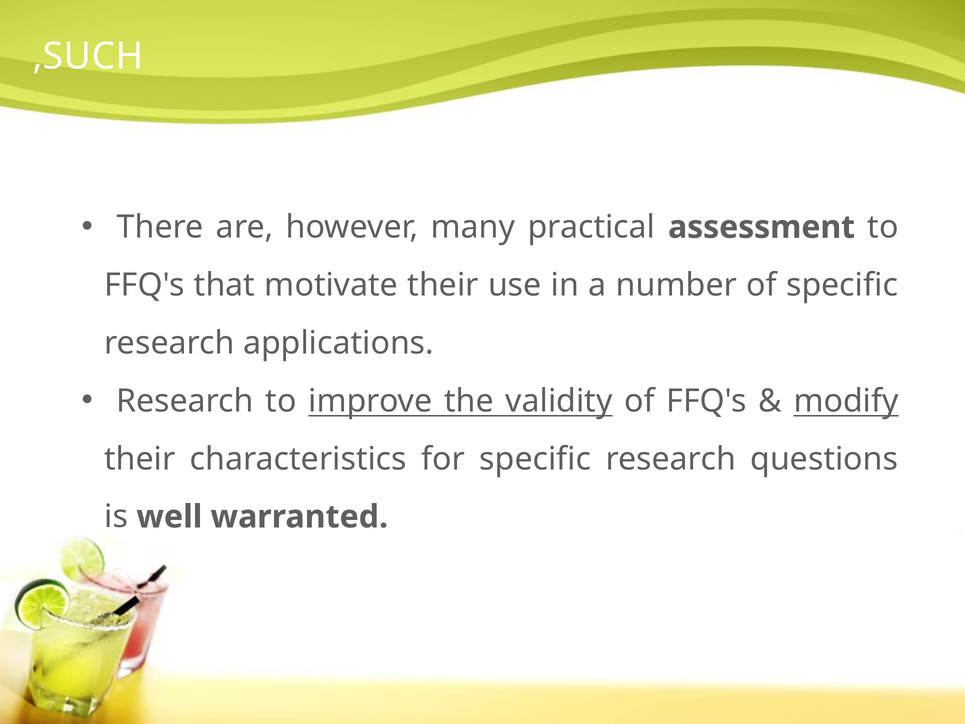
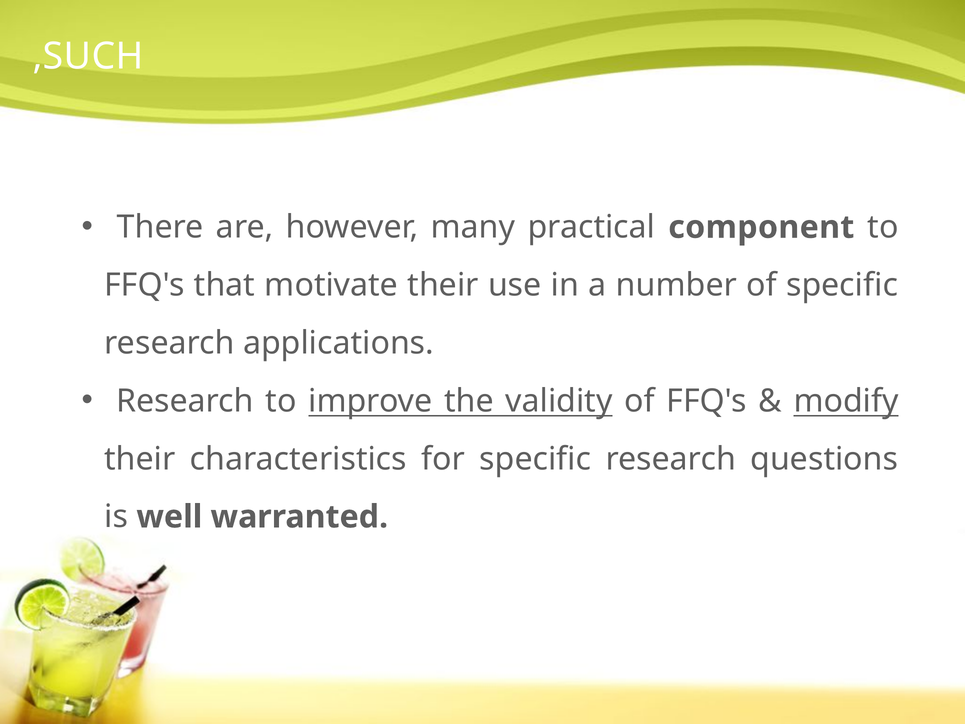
assessment: assessment -> component
